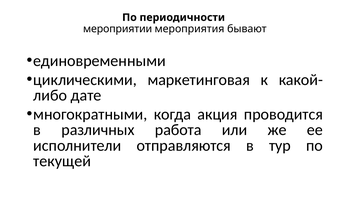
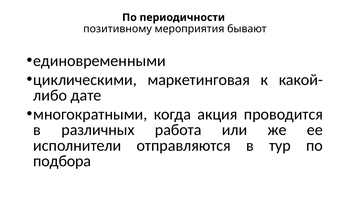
мероприятии: мероприятии -> позитивному
текущей: текущей -> подбора
